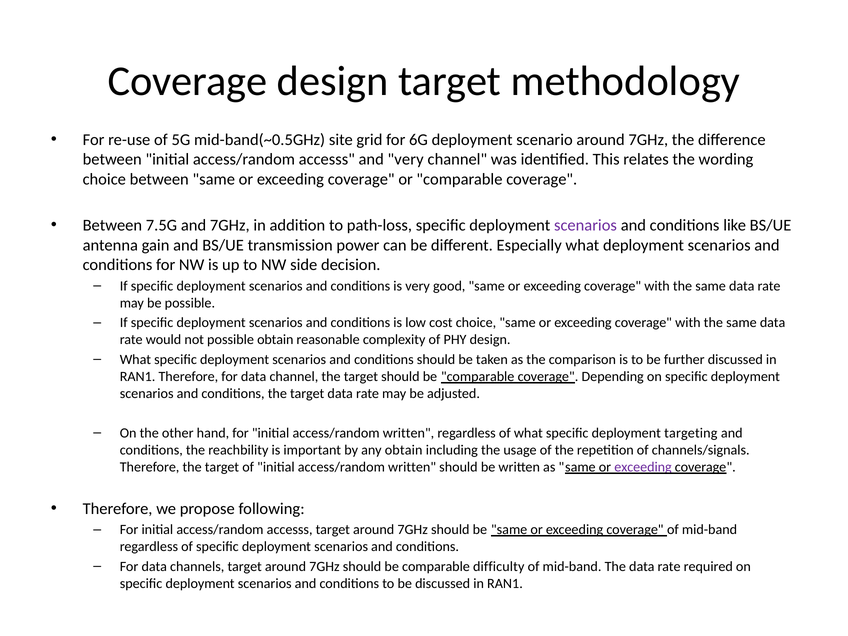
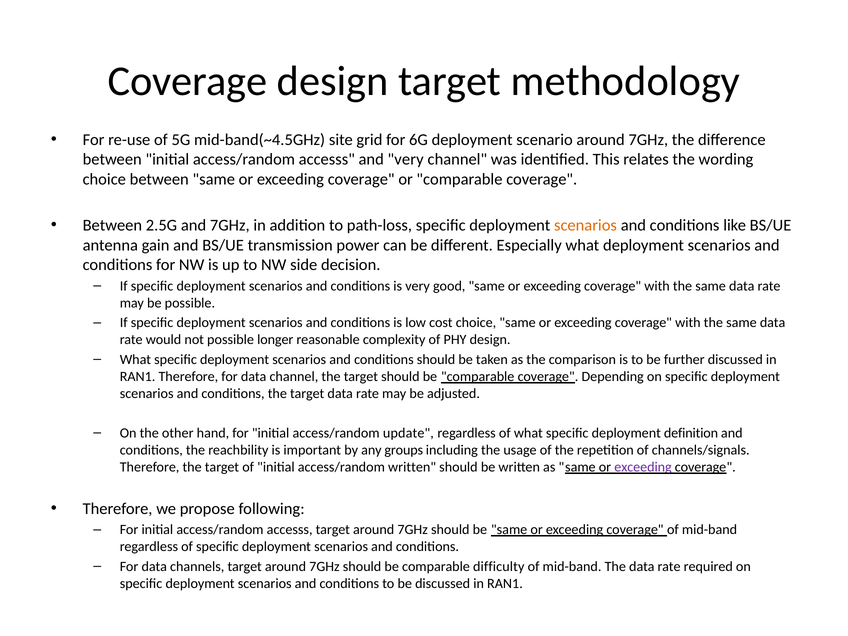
mid-band(~0.5GHz: mid-band(~0.5GHz -> mid-band(~4.5GHz
7.5G: 7.5G -> 2.5G
scenarios at (585, 225) colour: purple -> orange
possible obtain: obtain -> longer
for initial access/random written: written -> update
targeting: targeting -> definition
any obtain: obtain -> groups
